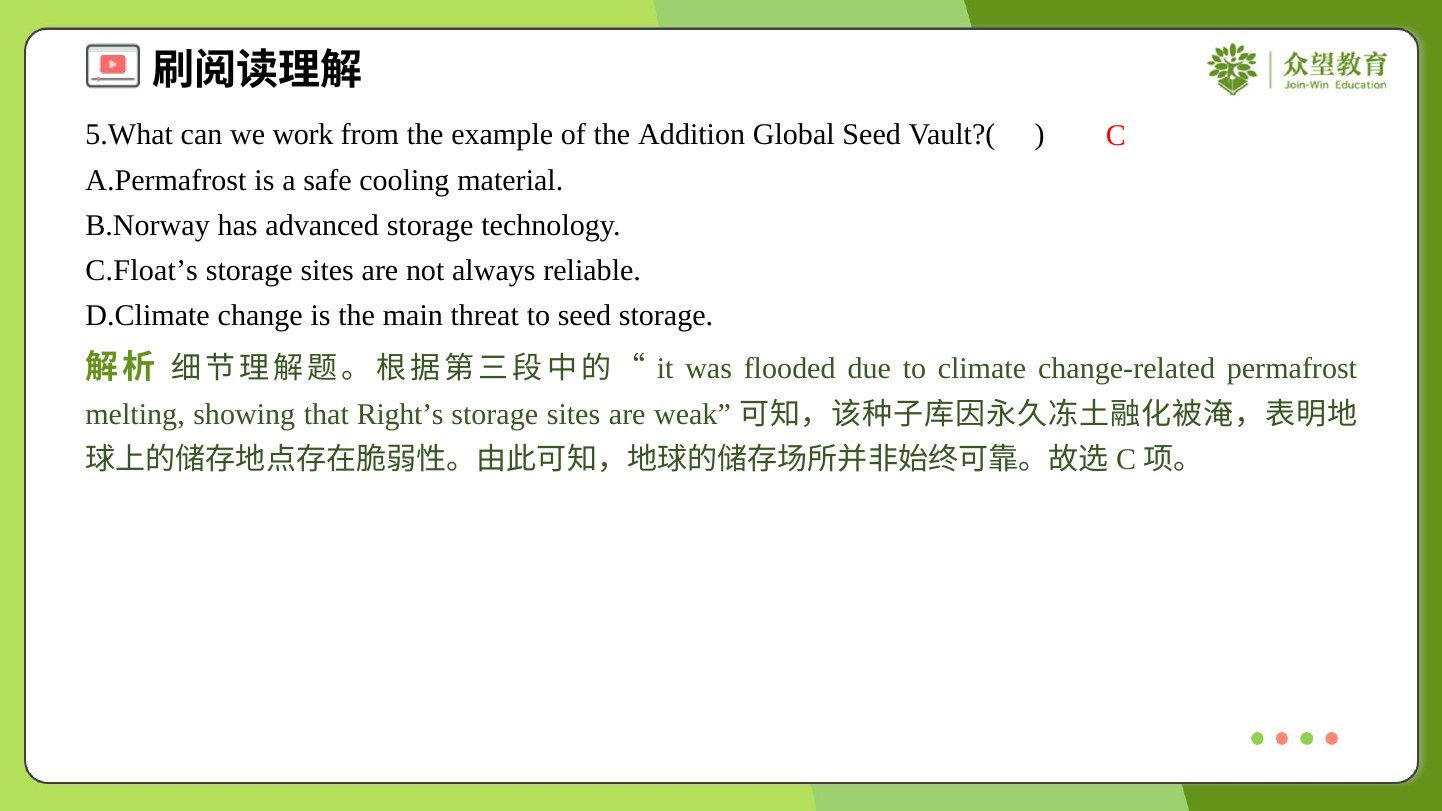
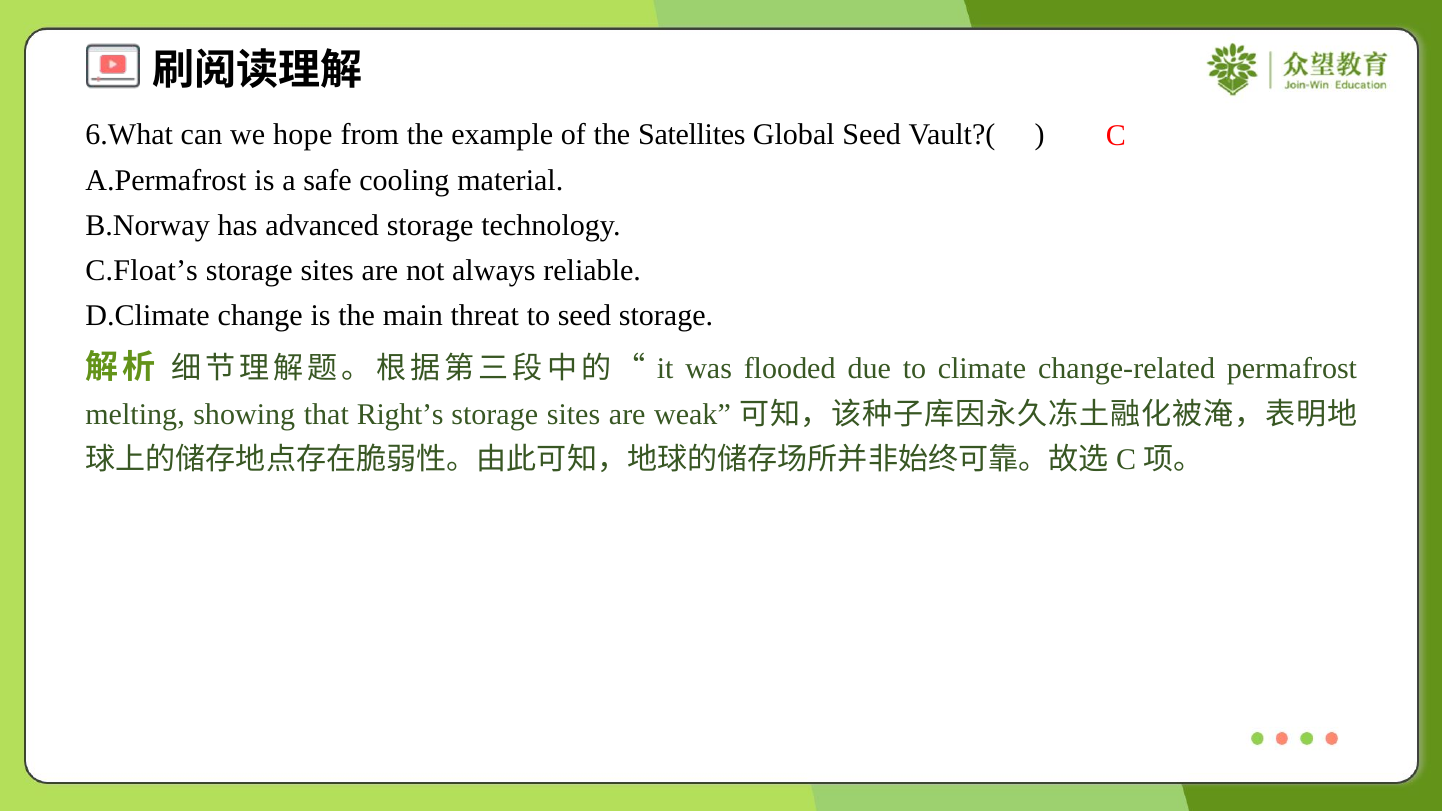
5.What: 5.What -> 6.What
work: work -> hope
Addition: Addition -> Satellites
